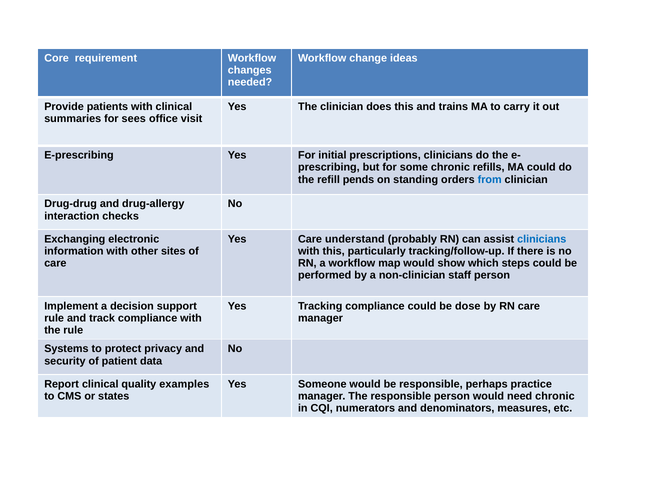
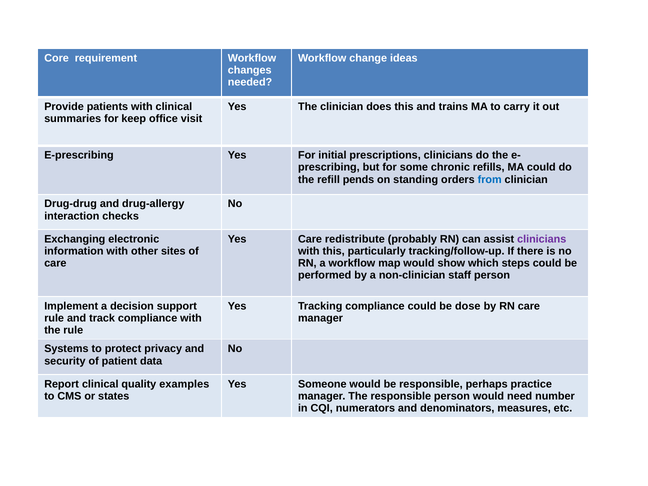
sees: sees -> keep
understand: understand -> redistribute
clinicians at (542, 239) colour: blue -> purple
need chronic: chronic -> number
